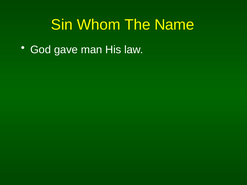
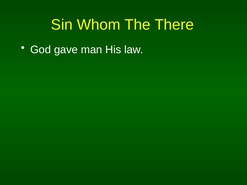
Name: Name -> There
